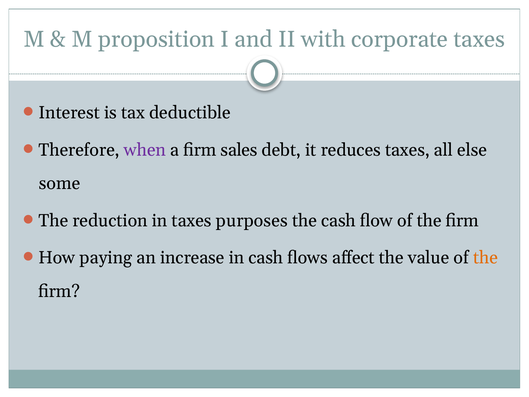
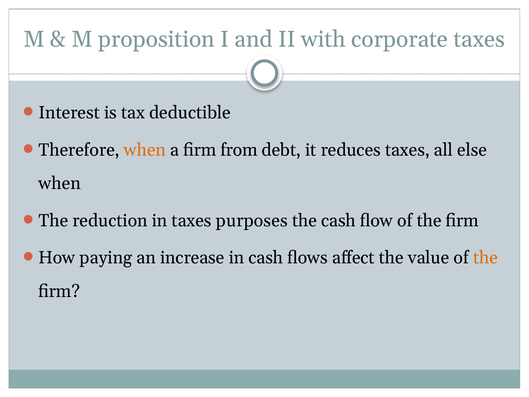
when at (145, 150) colour: purple -> orange
sales: sales -> from
some at (60, 183): some -> when
